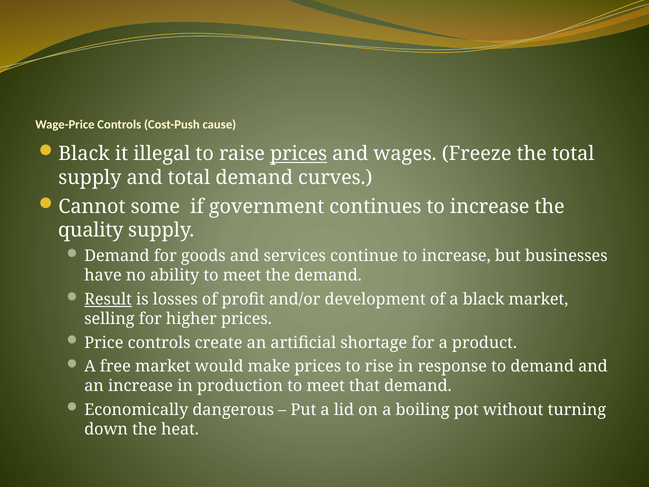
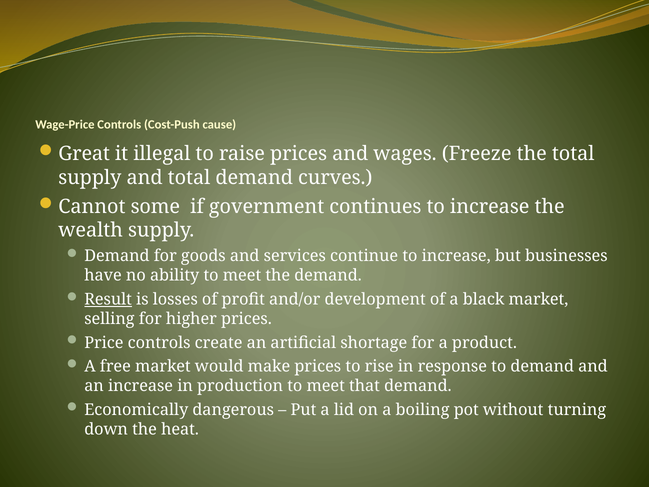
Black at (84, 154): Black -> Great
prices at (299, 154) underline: present -> none
quality: quality -> wealth
